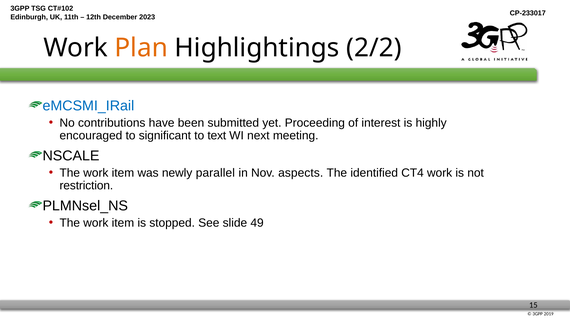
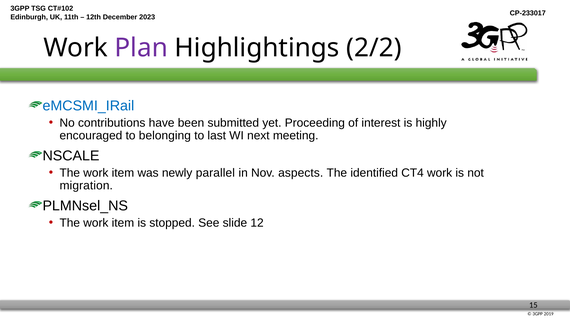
Plan colour: orange -> purple
significant: significant -> belonging
text: text -> last
restriction: restriction -> migration
49: 49 -> 12
